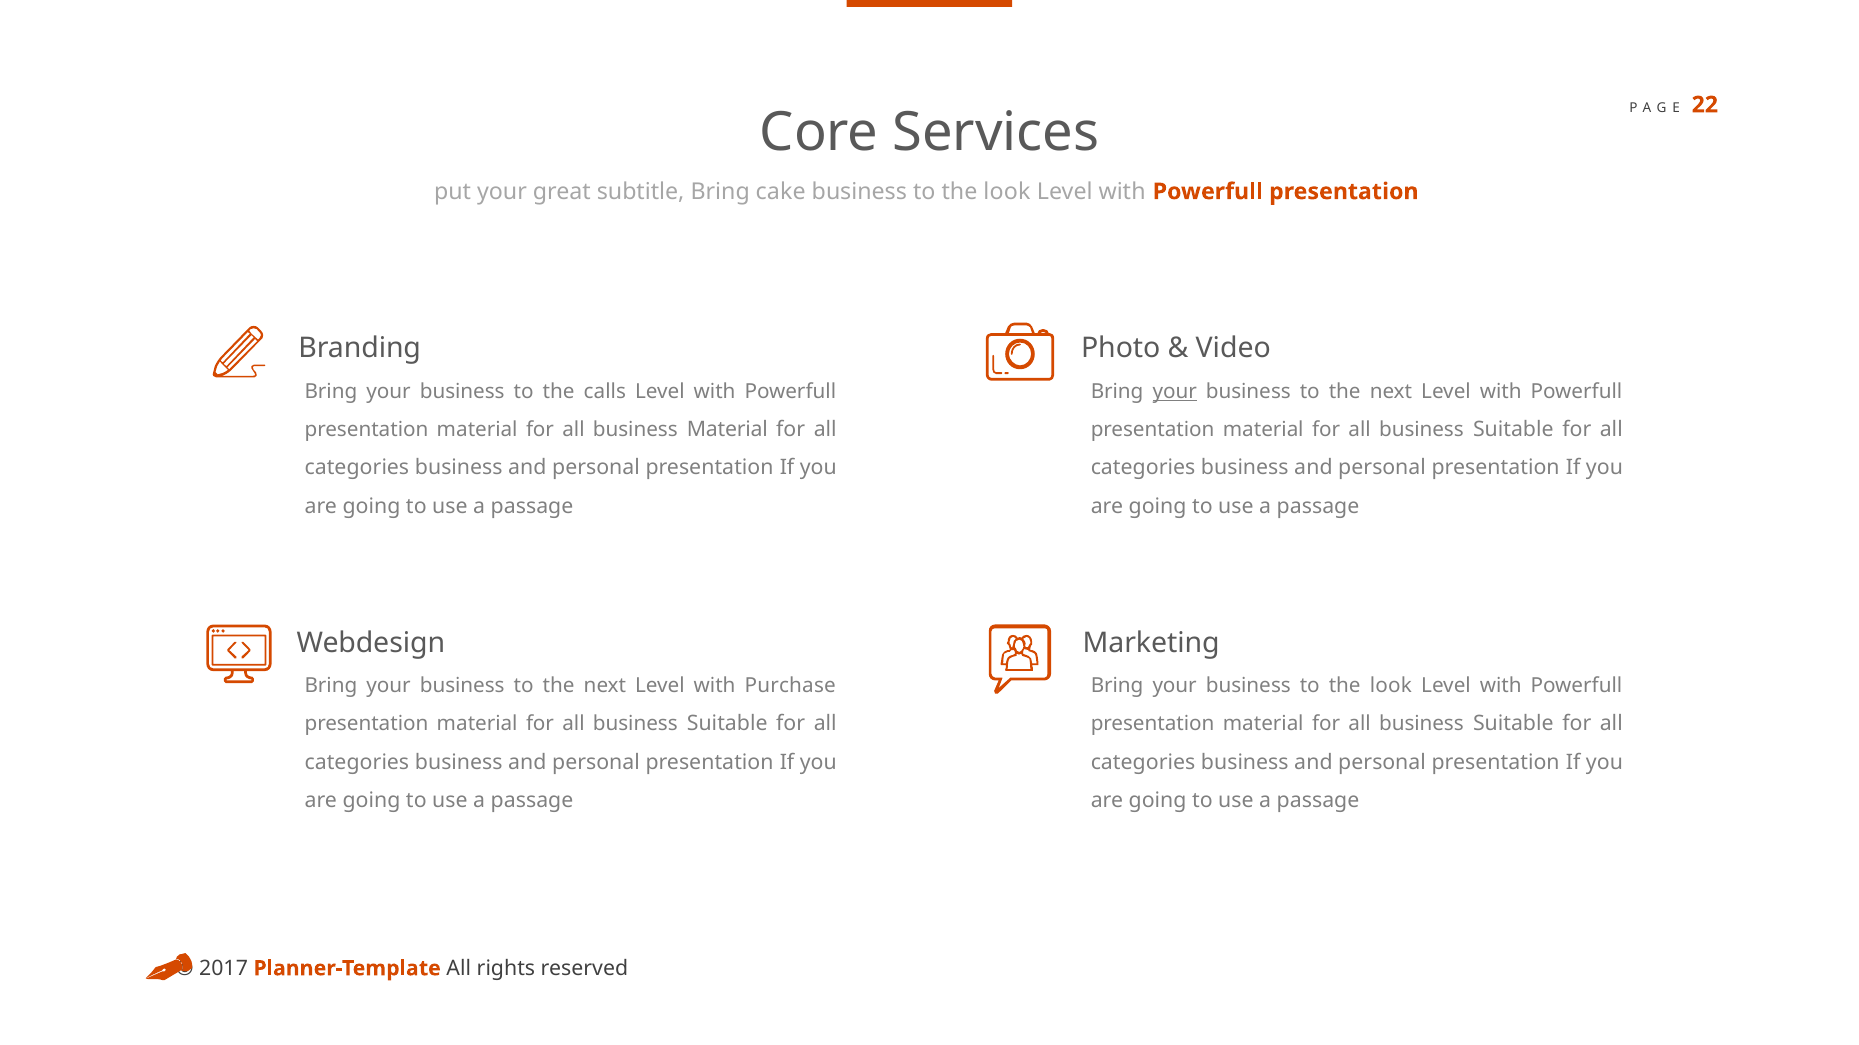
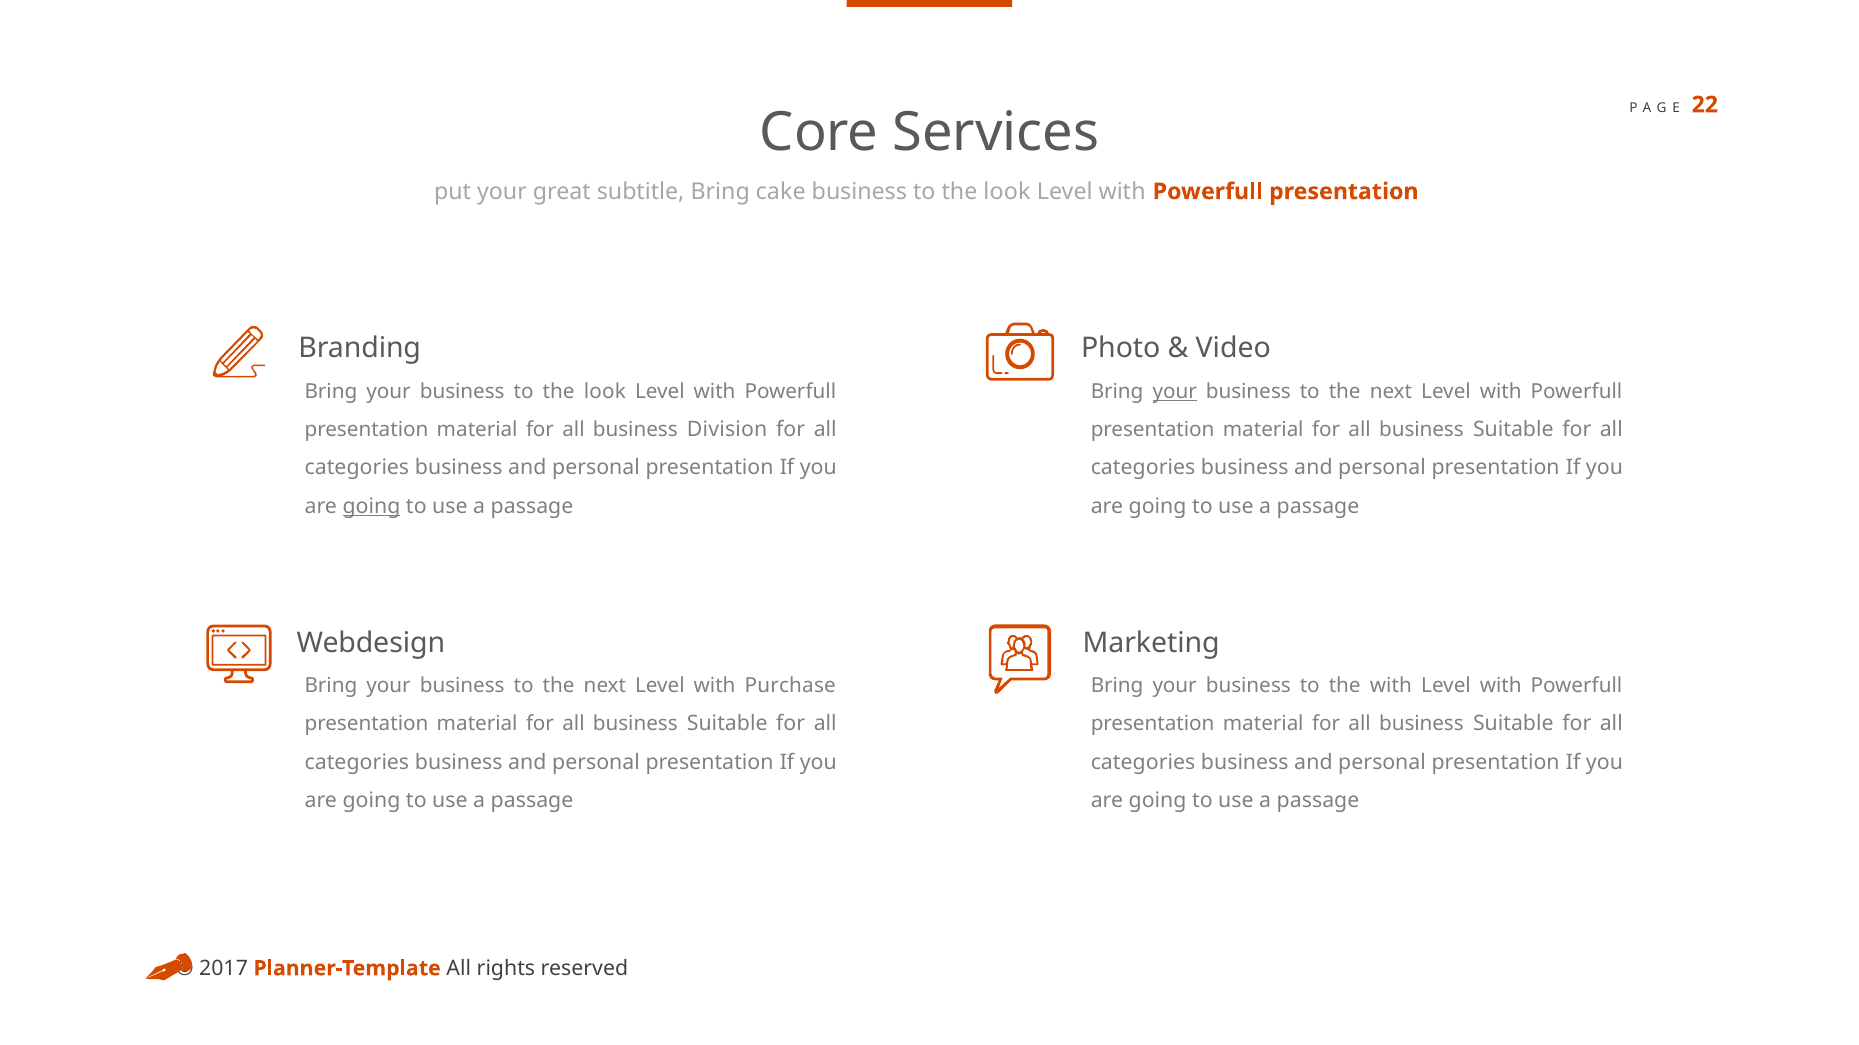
calls at (605, 392): calls -> look
business Material: Material -> Division
going at (371, 507) underline: none -> present
look at (1391, 686): look -> with
